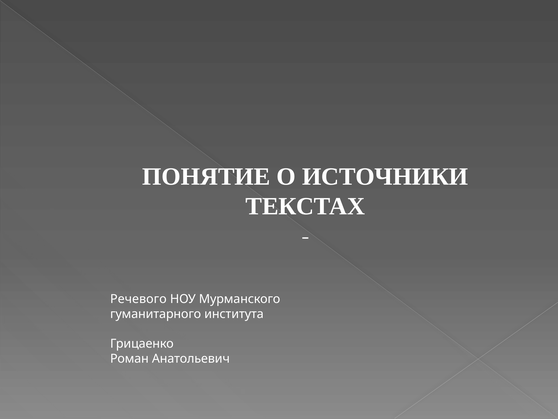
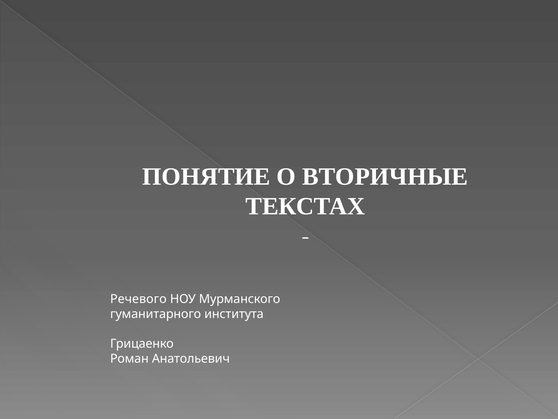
ИСТОЧНИКИ: ИСТОЧНИКИ -> ВТОРИЧНЫЕ
